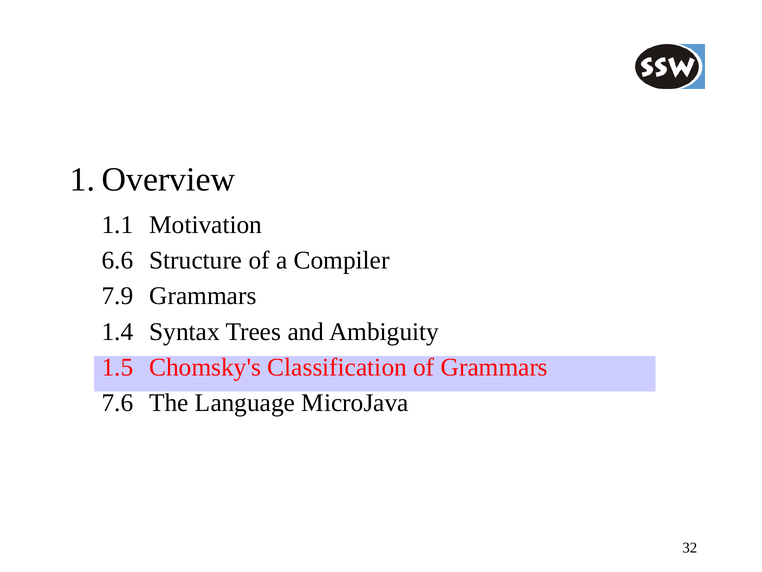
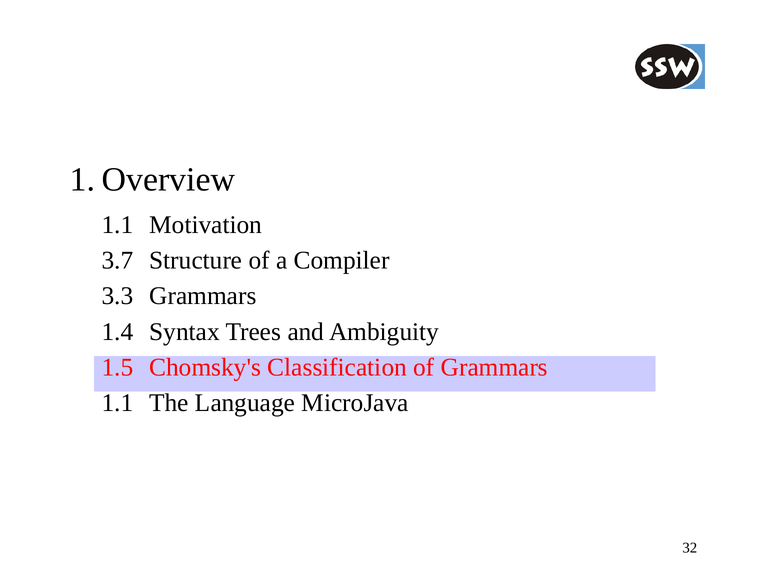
6.6: 6.6 -> 3.7
7.9: 7.9 -> 3.3
7.6 at (118, 402): 7.6 -> 1.1
